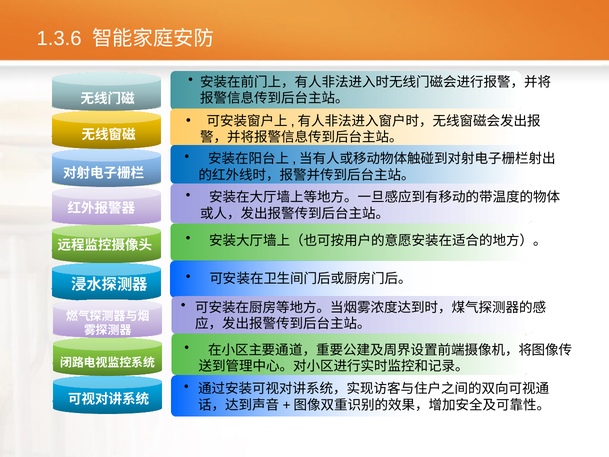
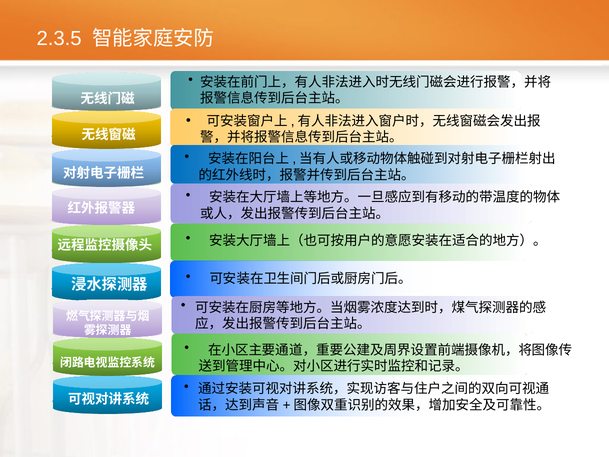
1.3.6: 1.3.6 -> 2.3.5
